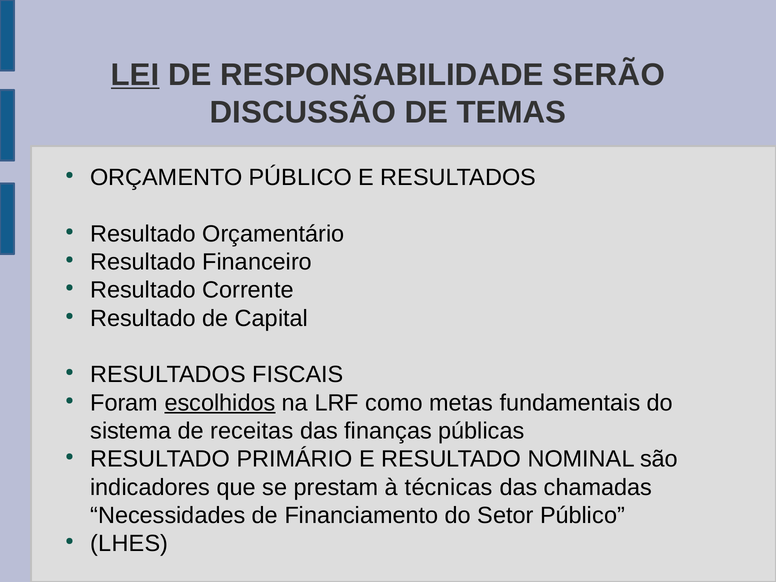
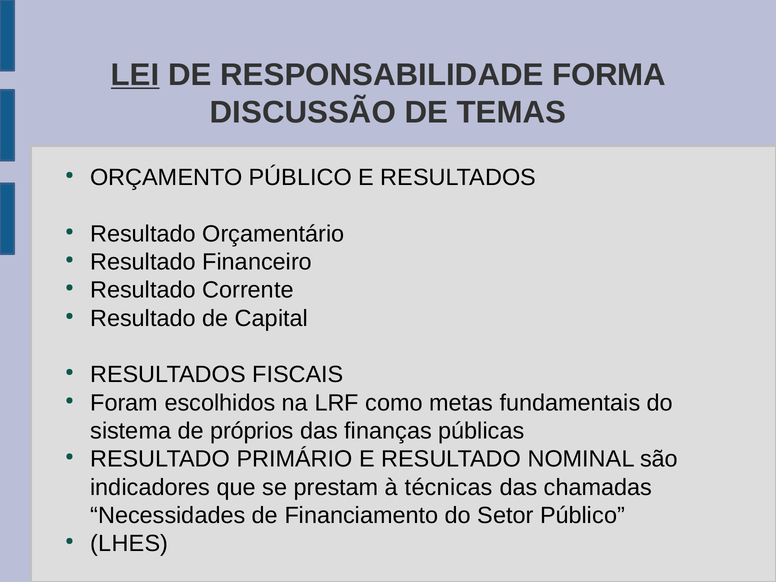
SERÃO: SERÃO -> FORMA
escolhidos underline: present -> none
receitas: receitas -> próprios
